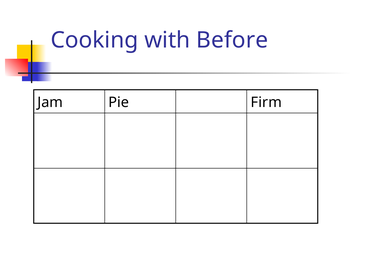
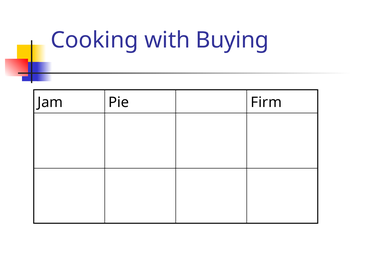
Before: Before -> Buying
